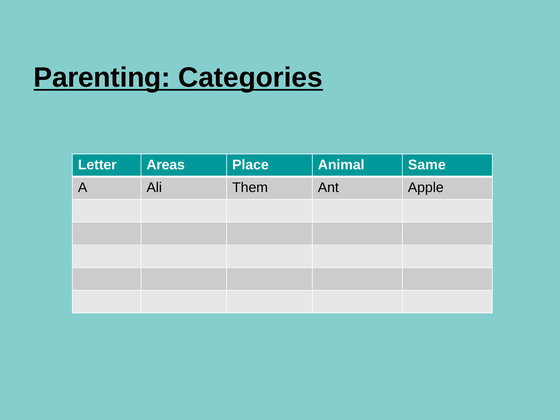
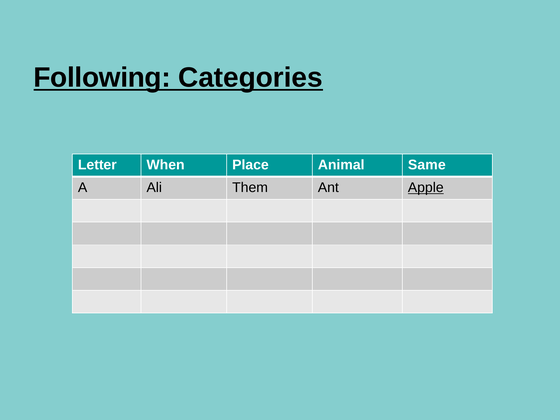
Parenting: Parenting -> Following
Areas: Areas -> When
Apple underline: none -> present
